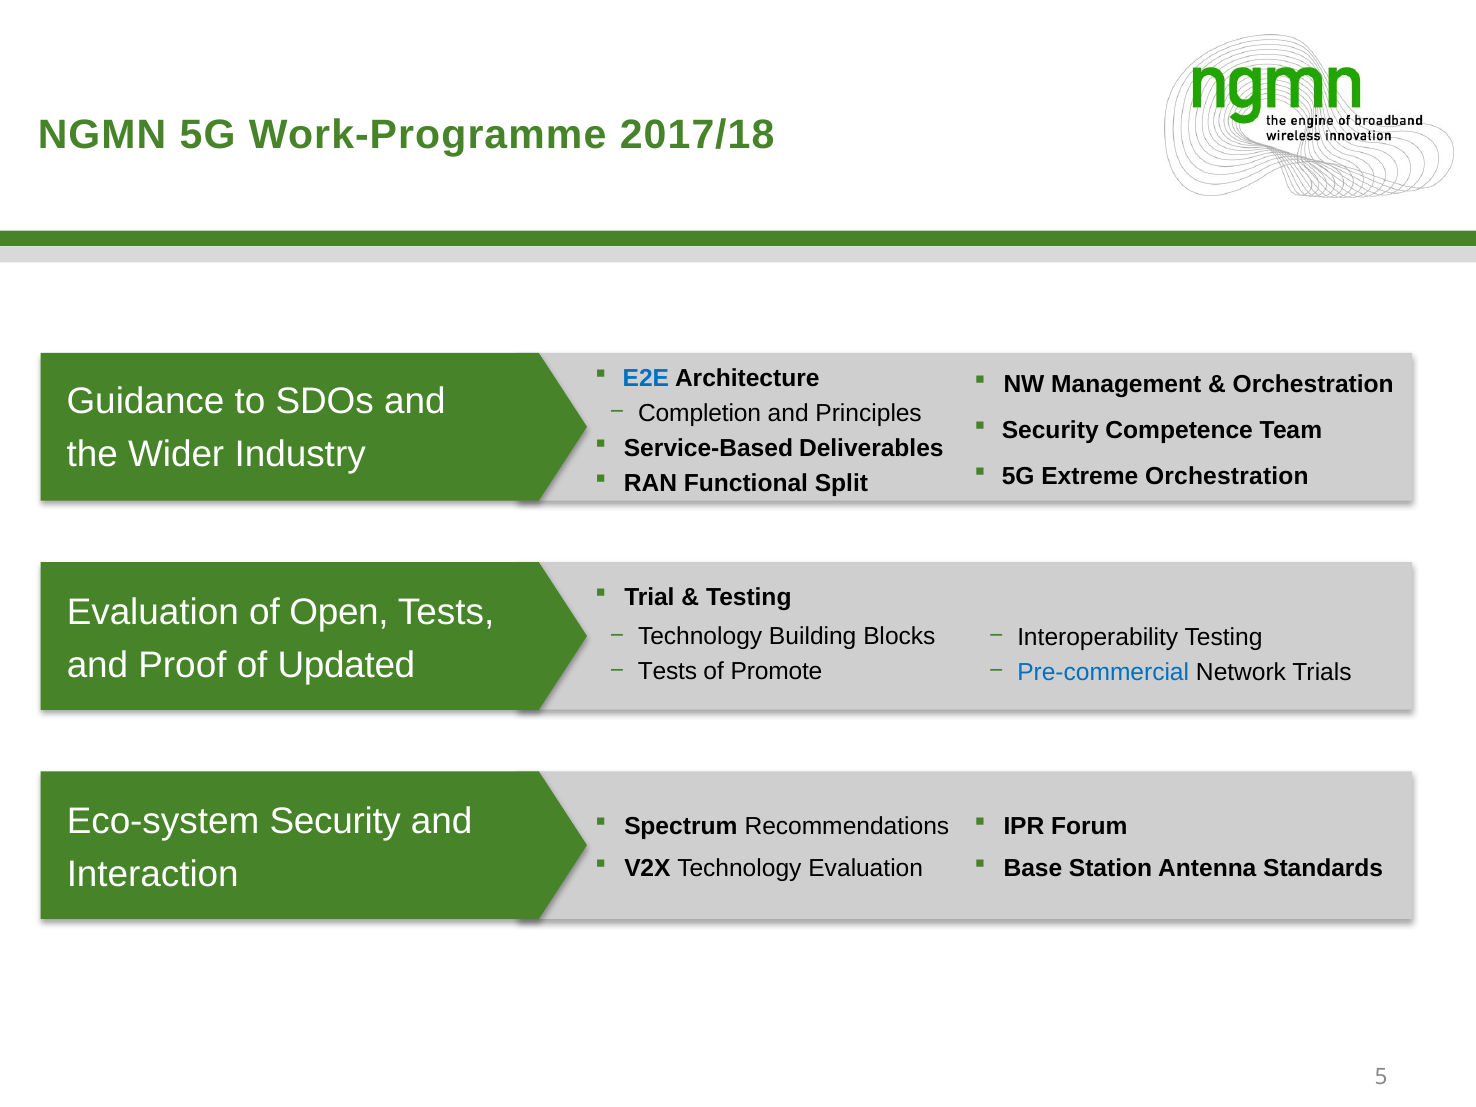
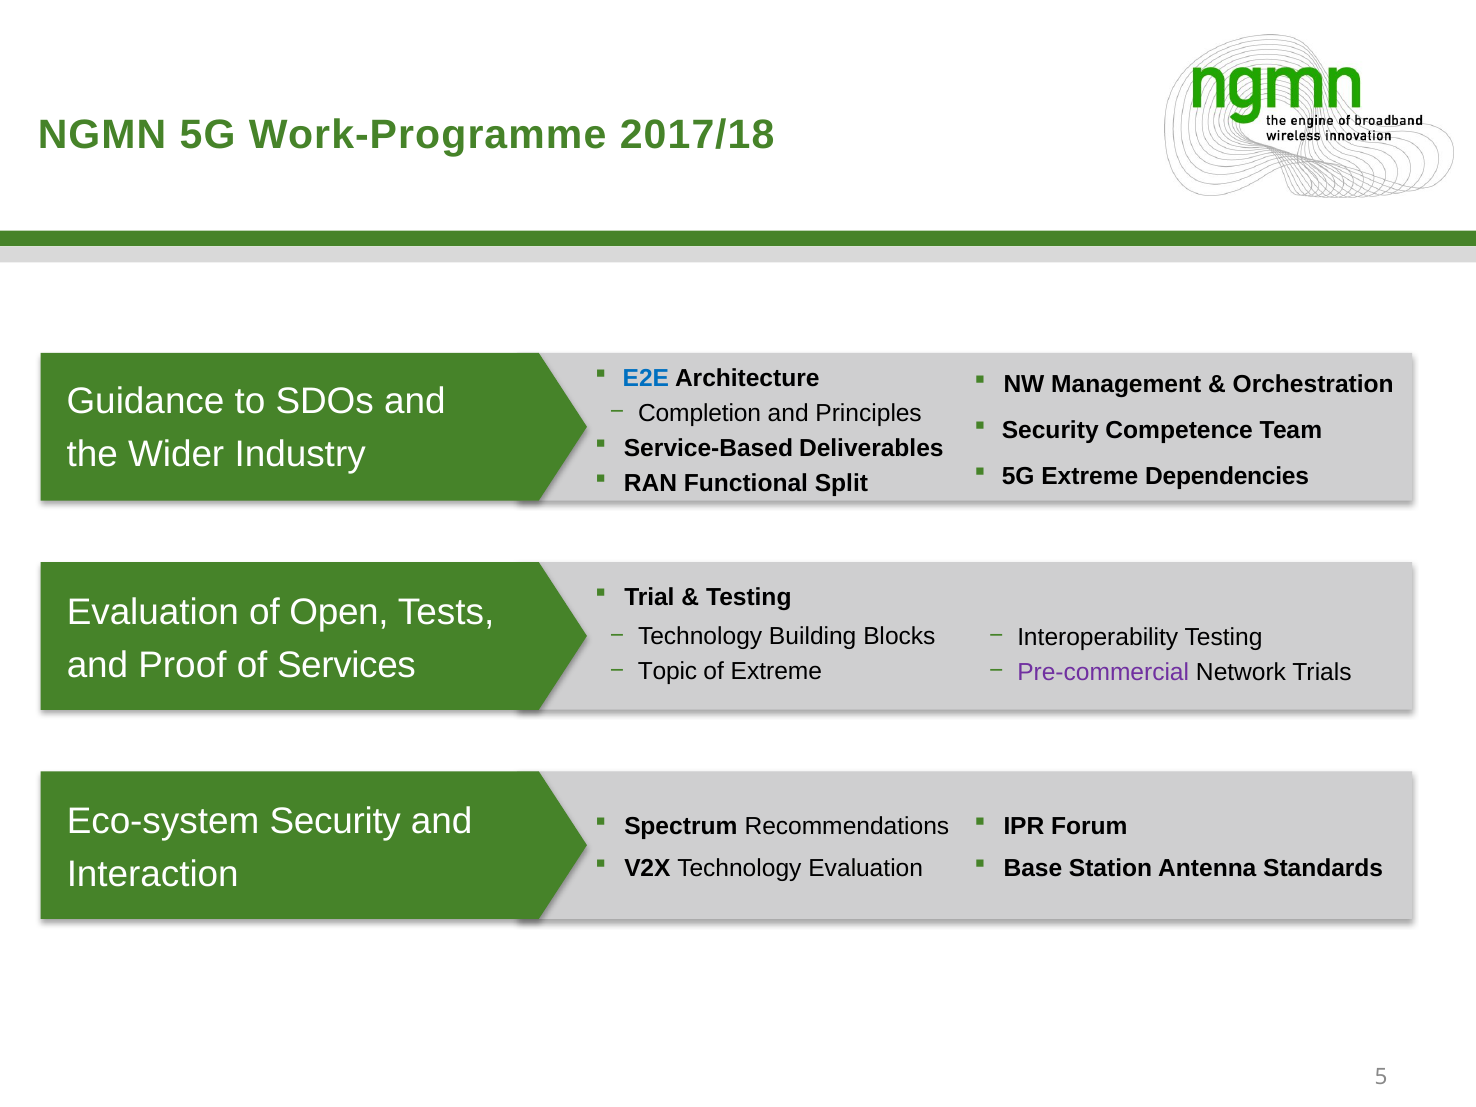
Extreme Orchestration: Orchestration -> Dependencies
Updated: Updated -> Services
Tests at (668, 671): Tests -> Topic
of Promote: Promote -> Extreme
Pre-commercial colour: blue -> purple
